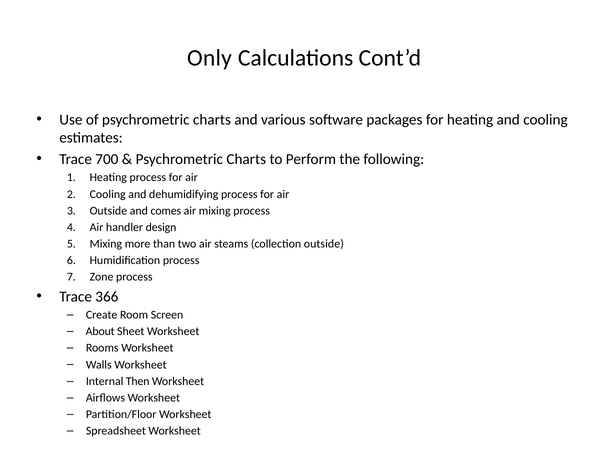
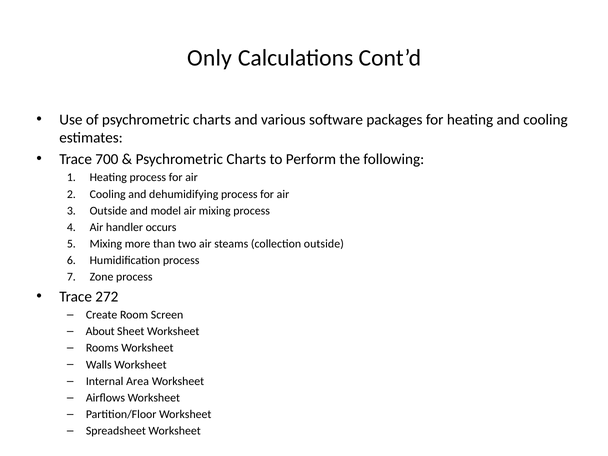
comes: comes -> model
design: design -> occurs
366: 366 -> 272
Then: Then -> Area
